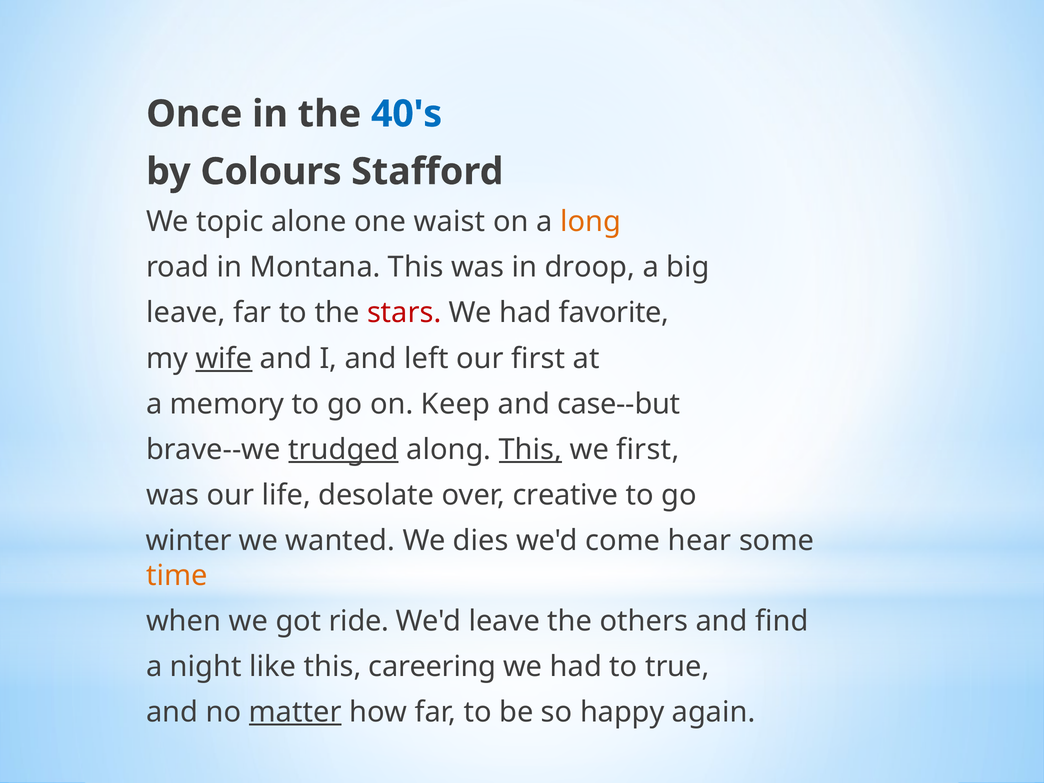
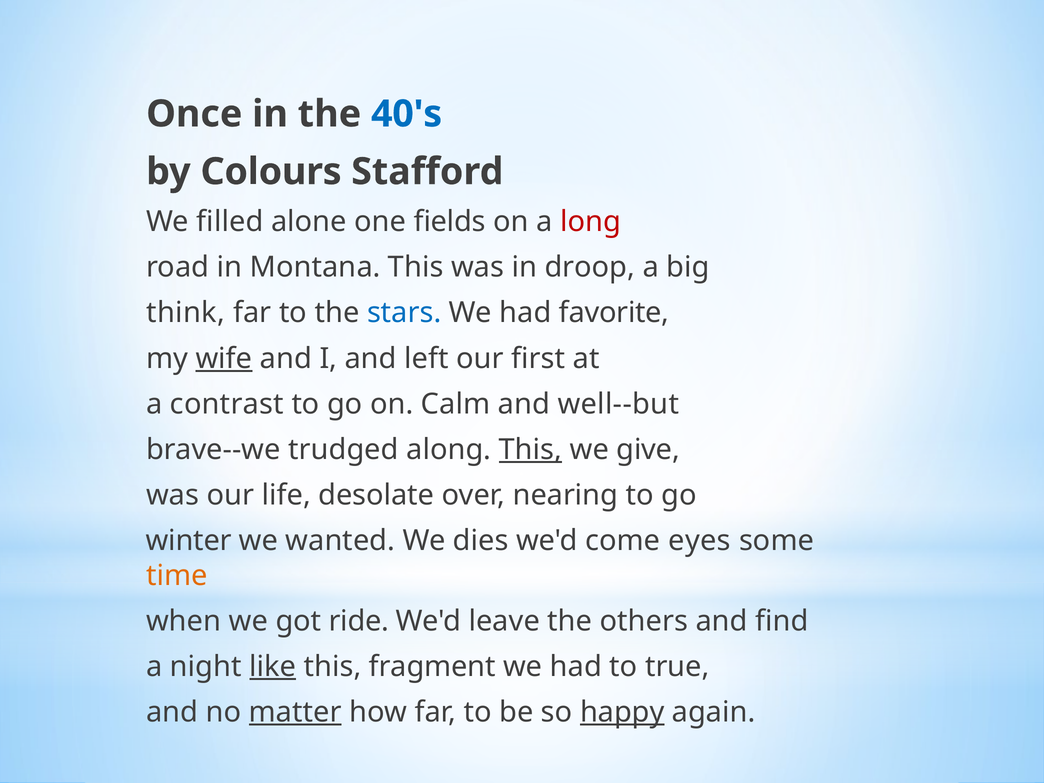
topic: topic -> filled
waist: waist -> fields
long colour: orange -> red
leave at (186, 313): leave -> think
stars colour: red -> blue
memory: memory -> contrast
Keep: Keep -> Calm
case--but: case--but -> well--but
trudged underline: present -> none
we first: first -> give
creative: creative -> nearing
hear: hear -> eyes
like underline: none -> present
careering: careering -> fragment
happy underline: none -> present
